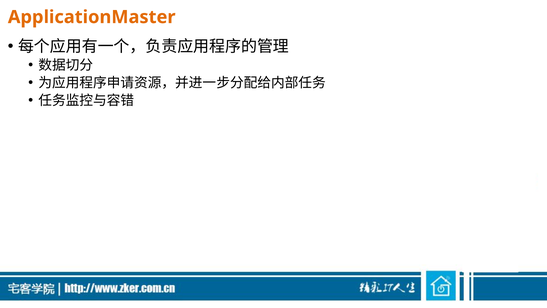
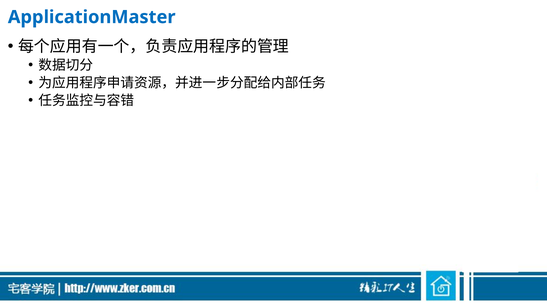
ApplicationMaster colour: orange -> blue
